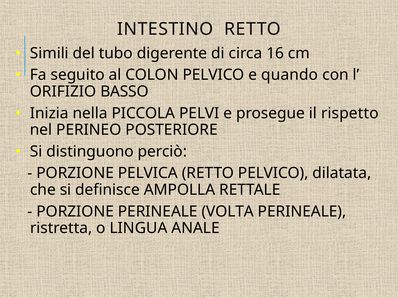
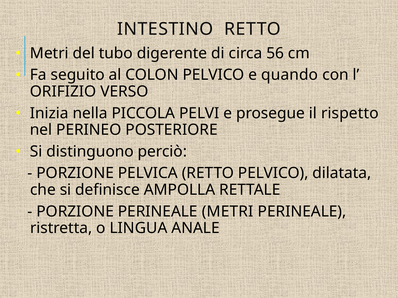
Simili at (49, 53): Simili -> Metri
16: 16 -> 56
BASSO: BASSO -> VERSO
PERINEALE VOLTA: VOLTA -> METRI
